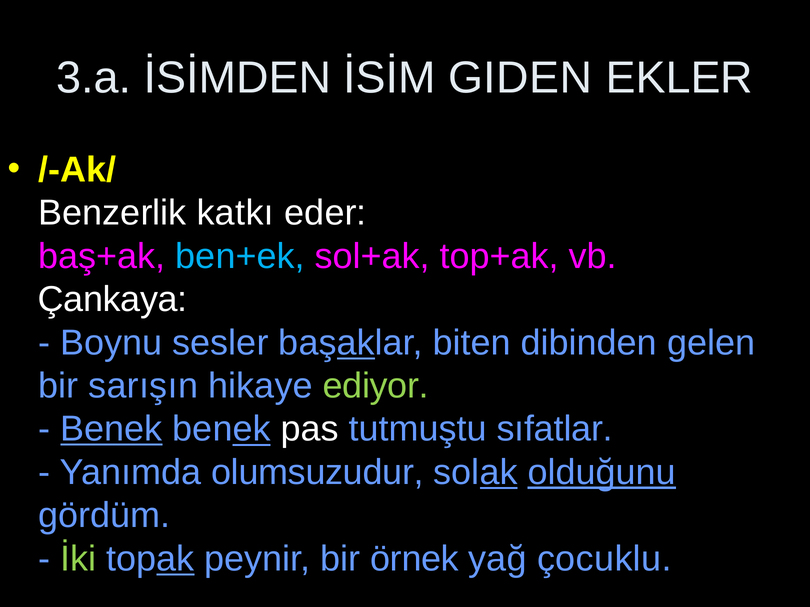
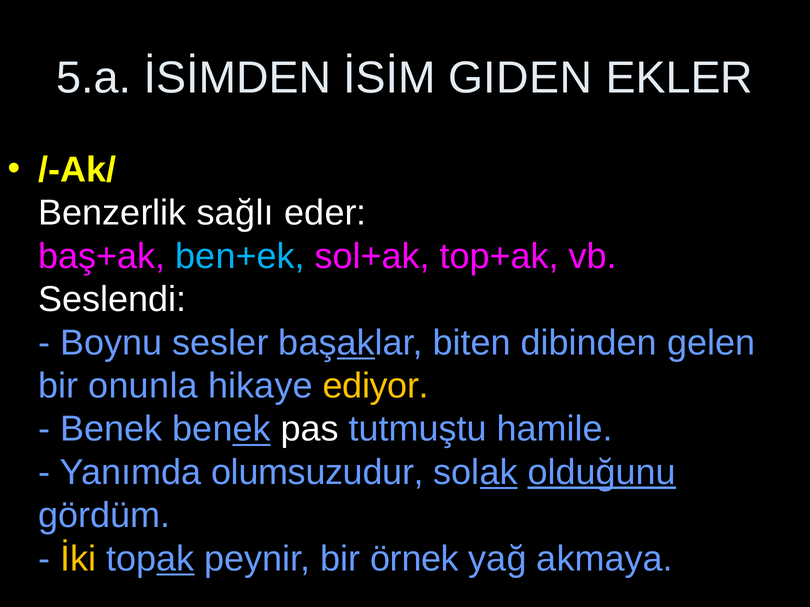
3.a: 3.a -> 5.a
katkı: katkı -> sağlı
Çankaya: Çankaya -> Seslendi
sarışın: sarışın -> onunla
ediyor colour: light green -> yellow
Benek at (111, 429) underline: present -> none
sıfatlar: sıfatlar -> hamile
İki colour: light green -> yellow
çocuklu: çocuklu -> akmaya
